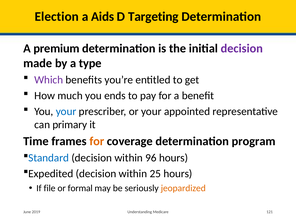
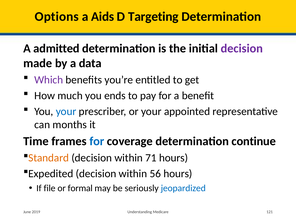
Election: Election -> Options
premium: premium -> admitted
type: type -> data
primary: primary -> months
for at (97, 141) colour: orange -> blue
program: program -> continue
Standard colour: blue -> orange
96: 96 -> 71
25: 25 -> 56
jeopardized colour: orange -> blue
